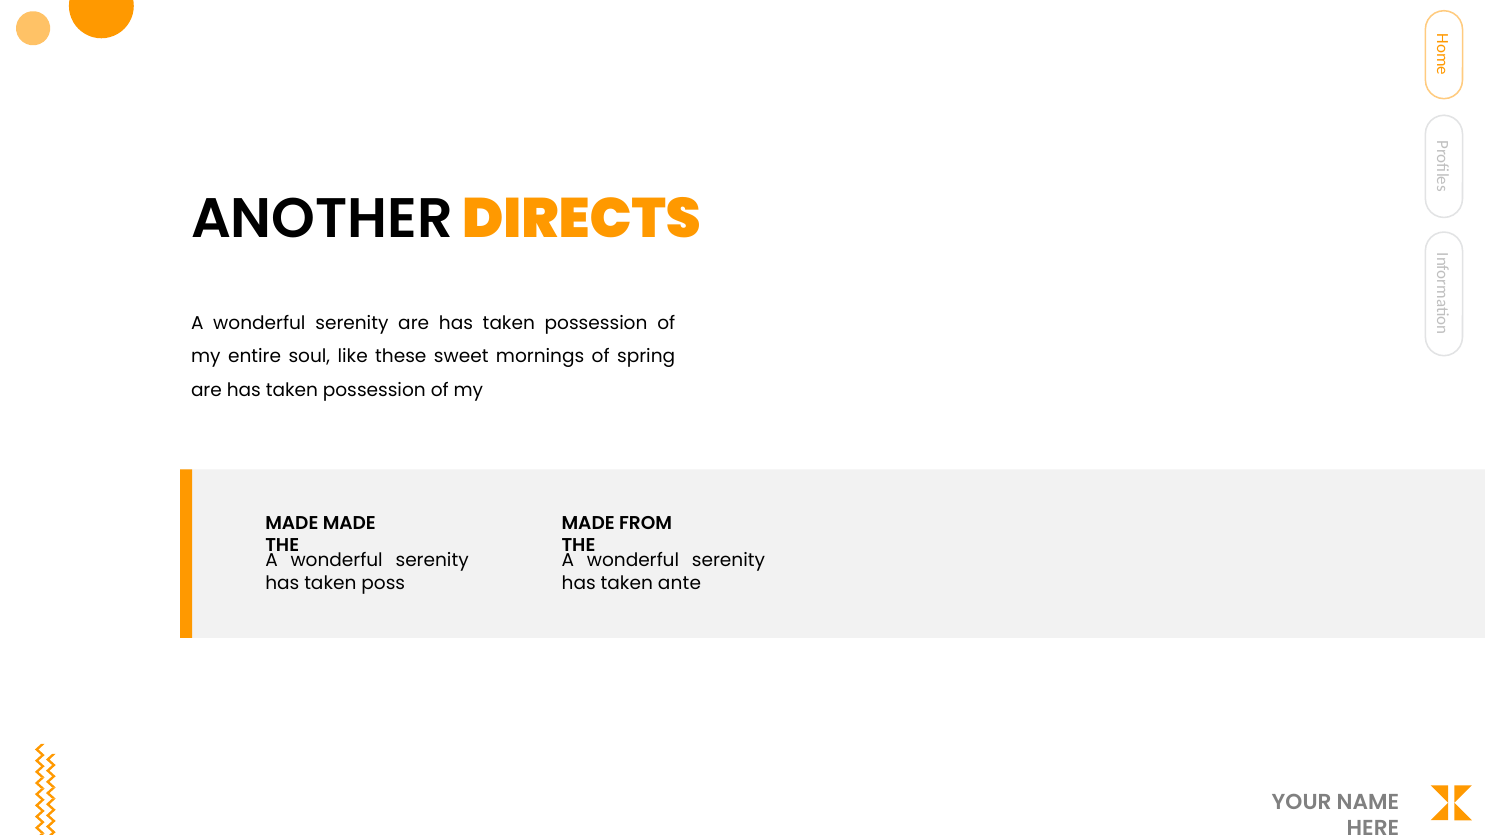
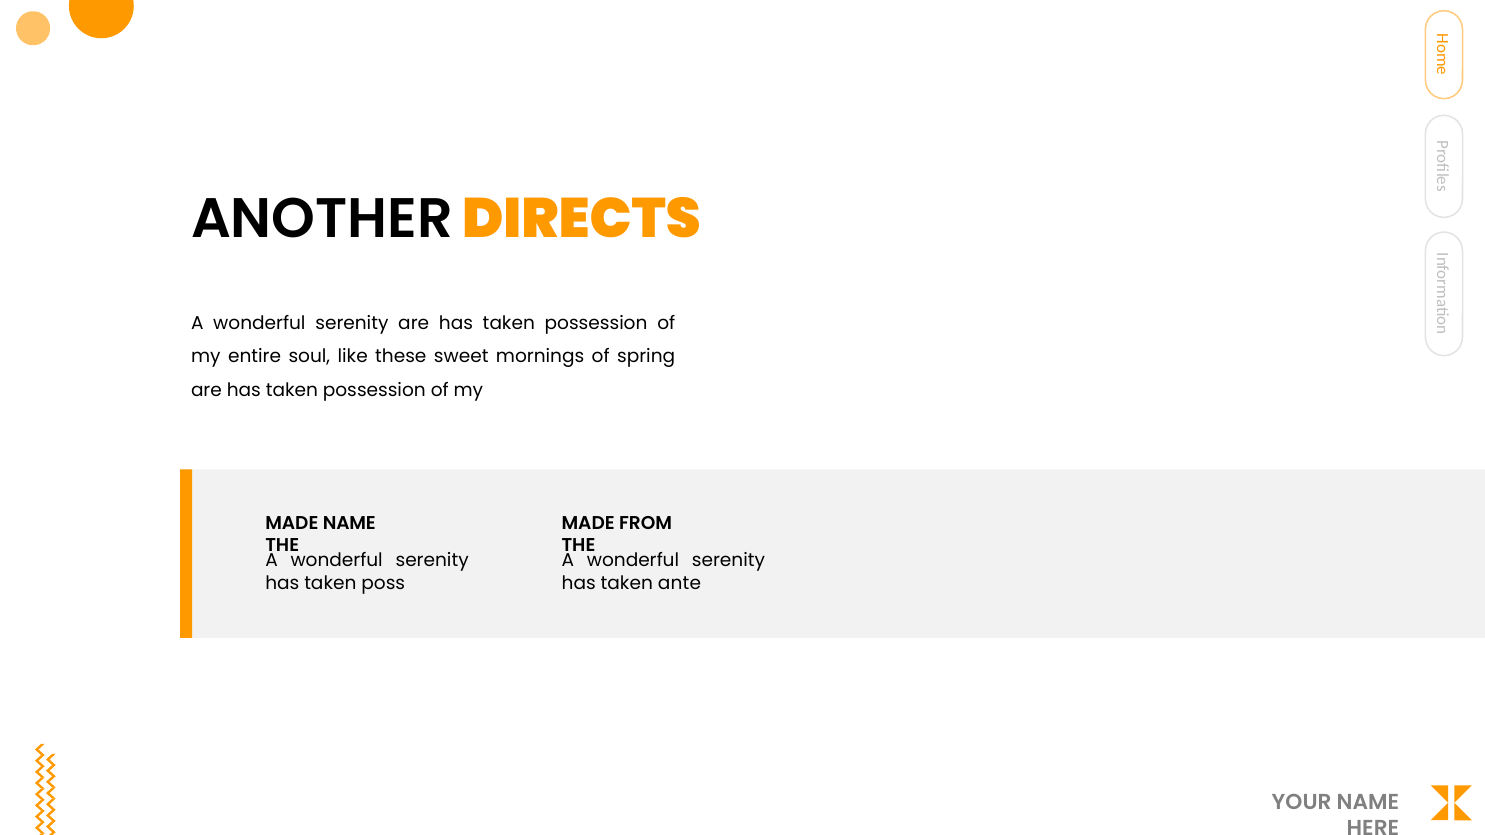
MADE MADE: MADE -> NAME
